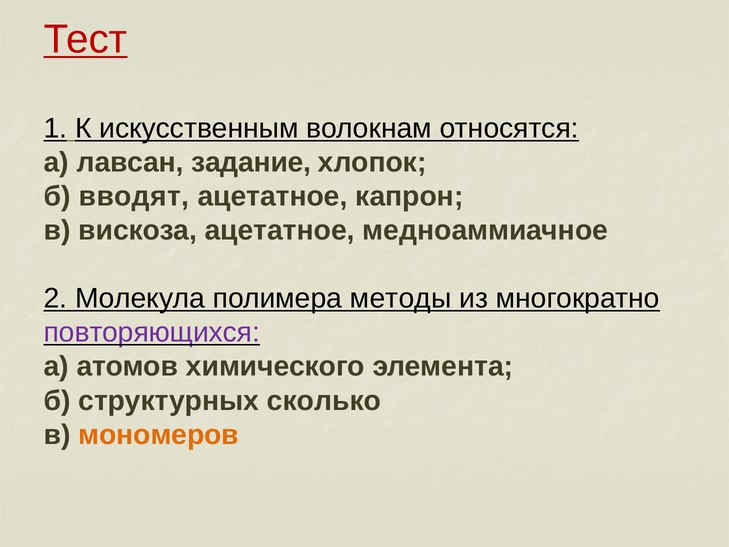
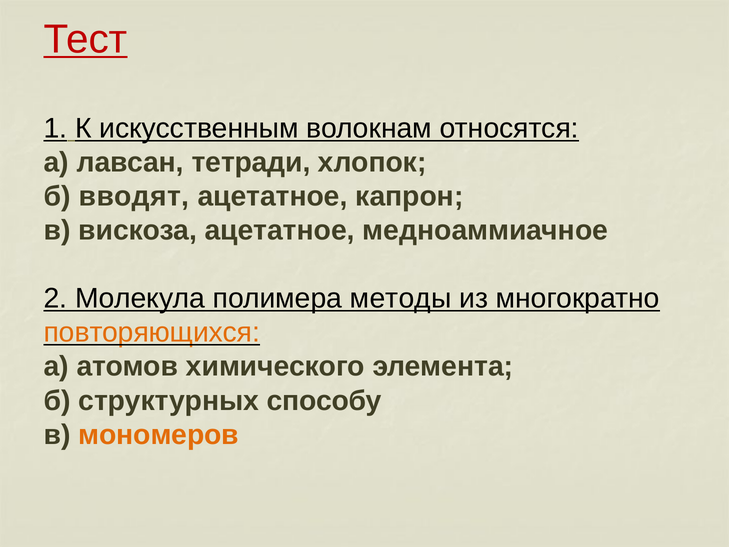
задание: задание -> тетради
повторяющихся colour: purple -> orange
сколько: сколько -> способу
